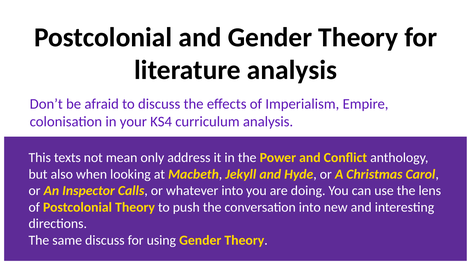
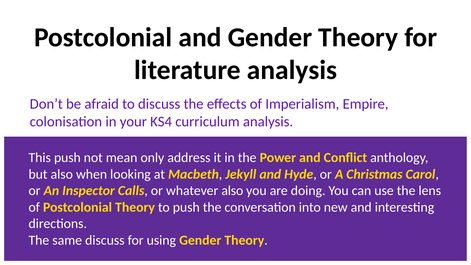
This texts: texts -> push
whatever into: into -> also
